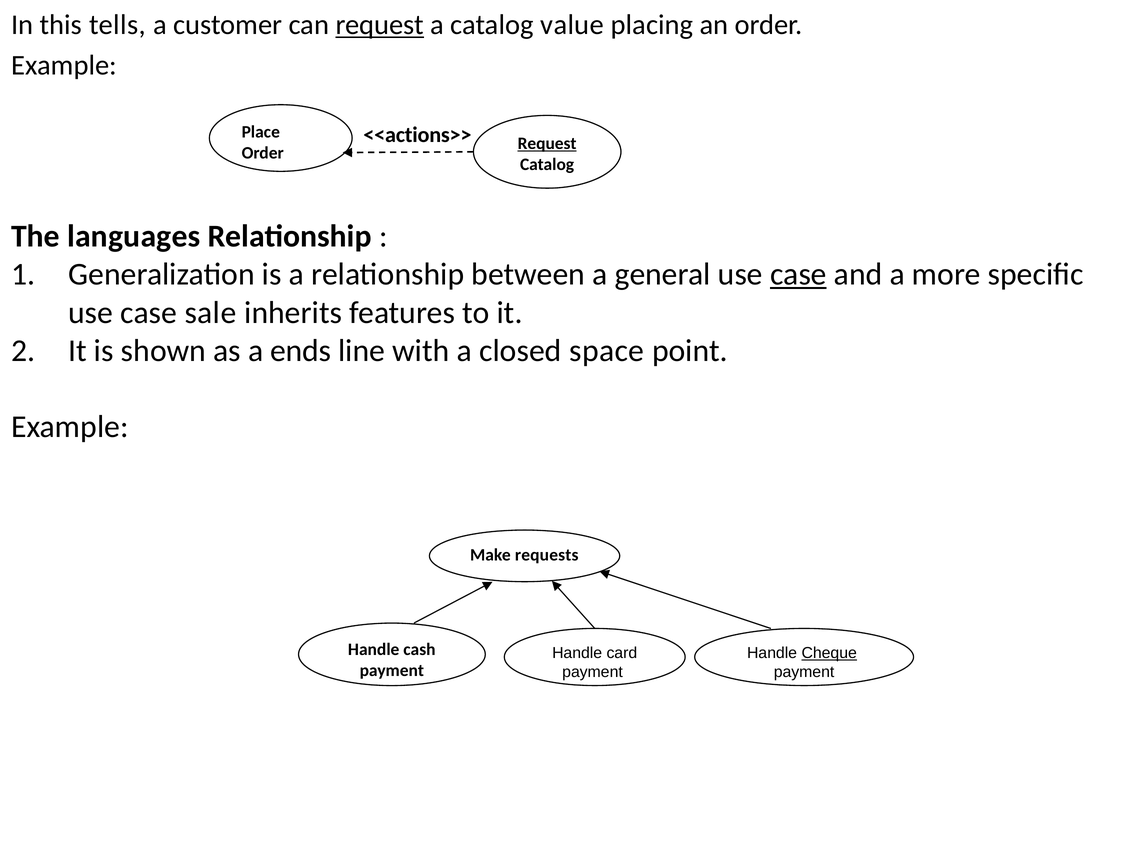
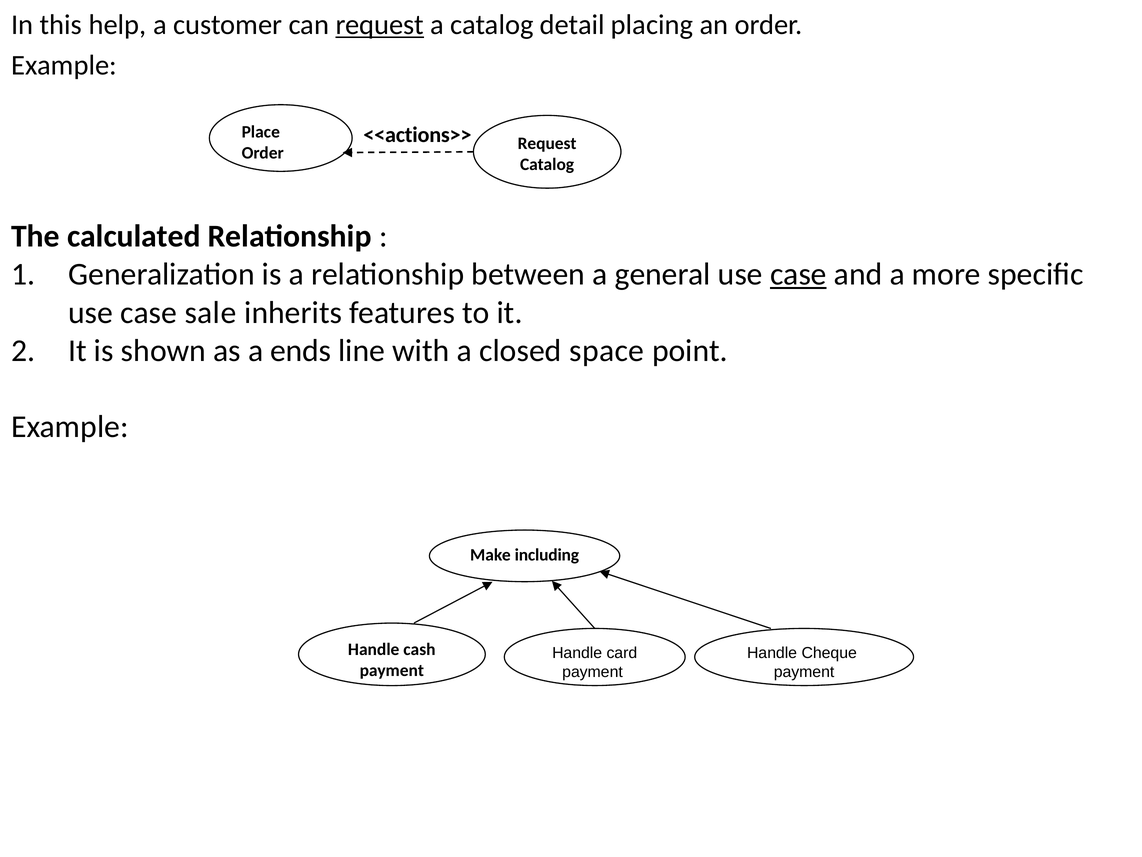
tells: tells -> help
value: value -> detail
Request at (547, 143) underline: present -> none
languages: languages -> calculated
requests: requests -> including
Cheque underline: present -> none
